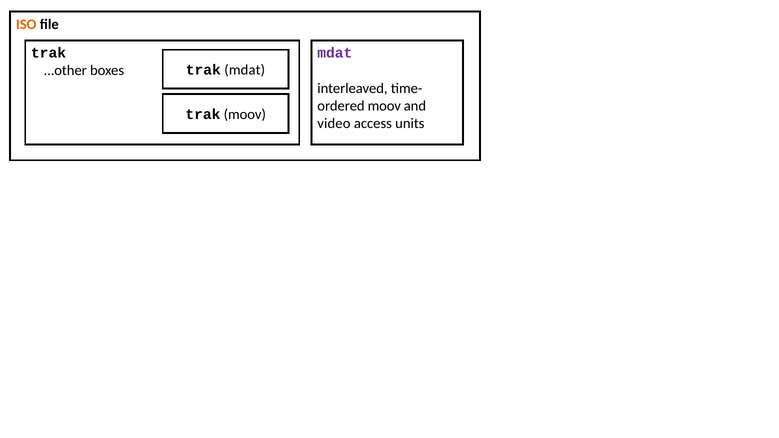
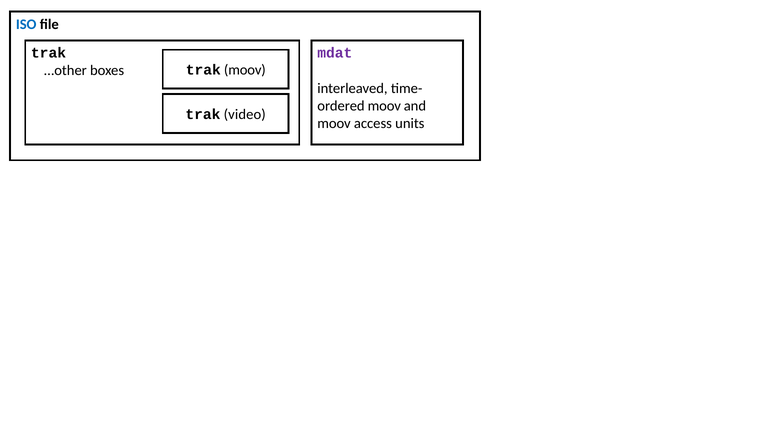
ISO colour: orange -> blue
trak mdat: mdat -> moov
trak moov: moov -> video
video at (334, 123): video -> moov
